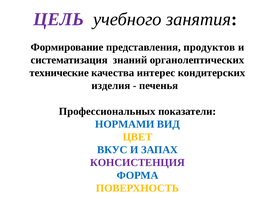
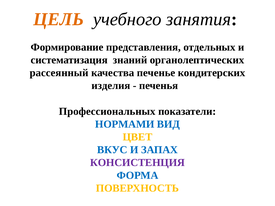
ЦЕЛЬ colour: purple -> orange
продуктов: продуктов -> отдельных
технические: технические -> рассеянный
интерес: интерес -> печенье
